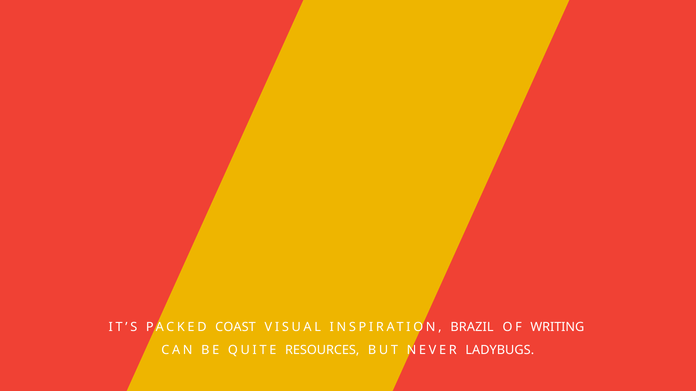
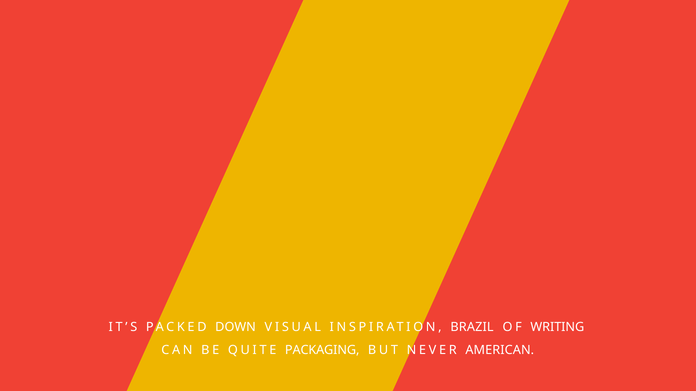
COAST: COAST -> DOWN
RESOURCES: RESOURCES -> PACKAGING
LADYBUGS: LADYBUGS -> AMERICAN
